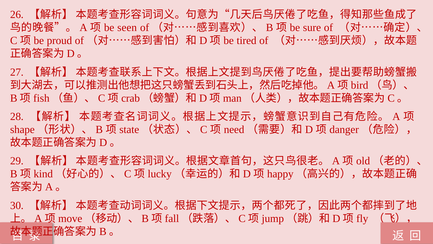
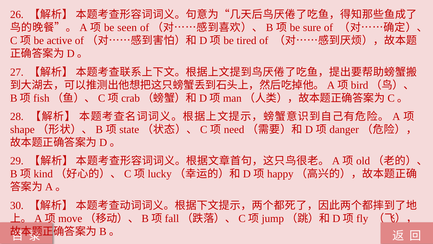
proud: proud -> active
